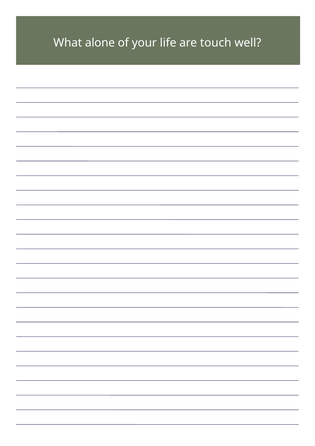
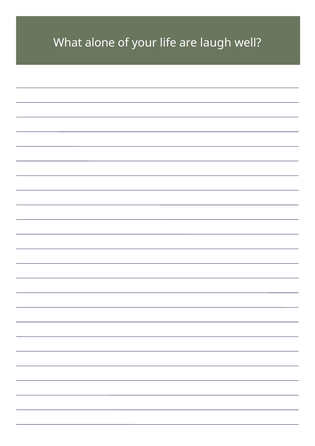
touch: touch -> laugh
